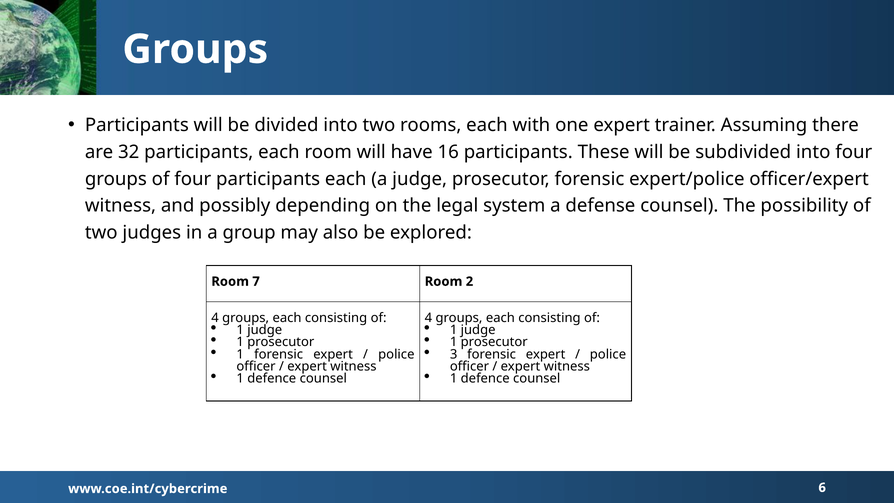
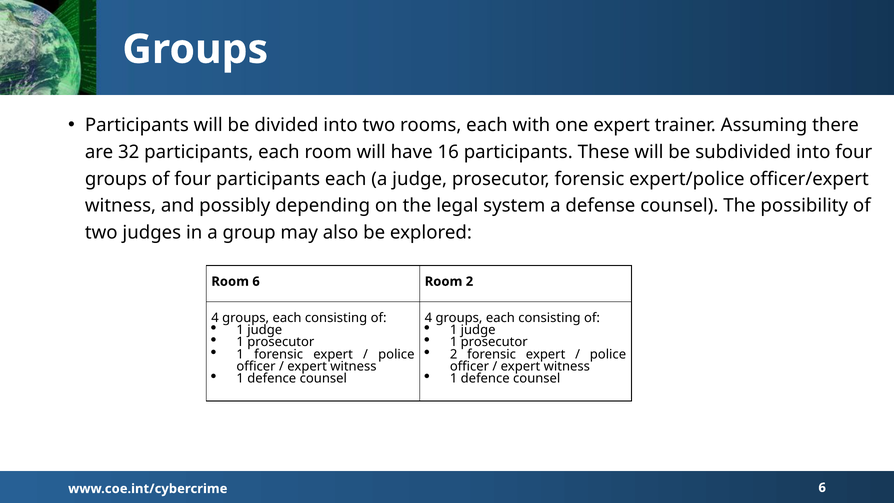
Room 7: 7 -> 6
3 at (454, 354): 3 -> 2
